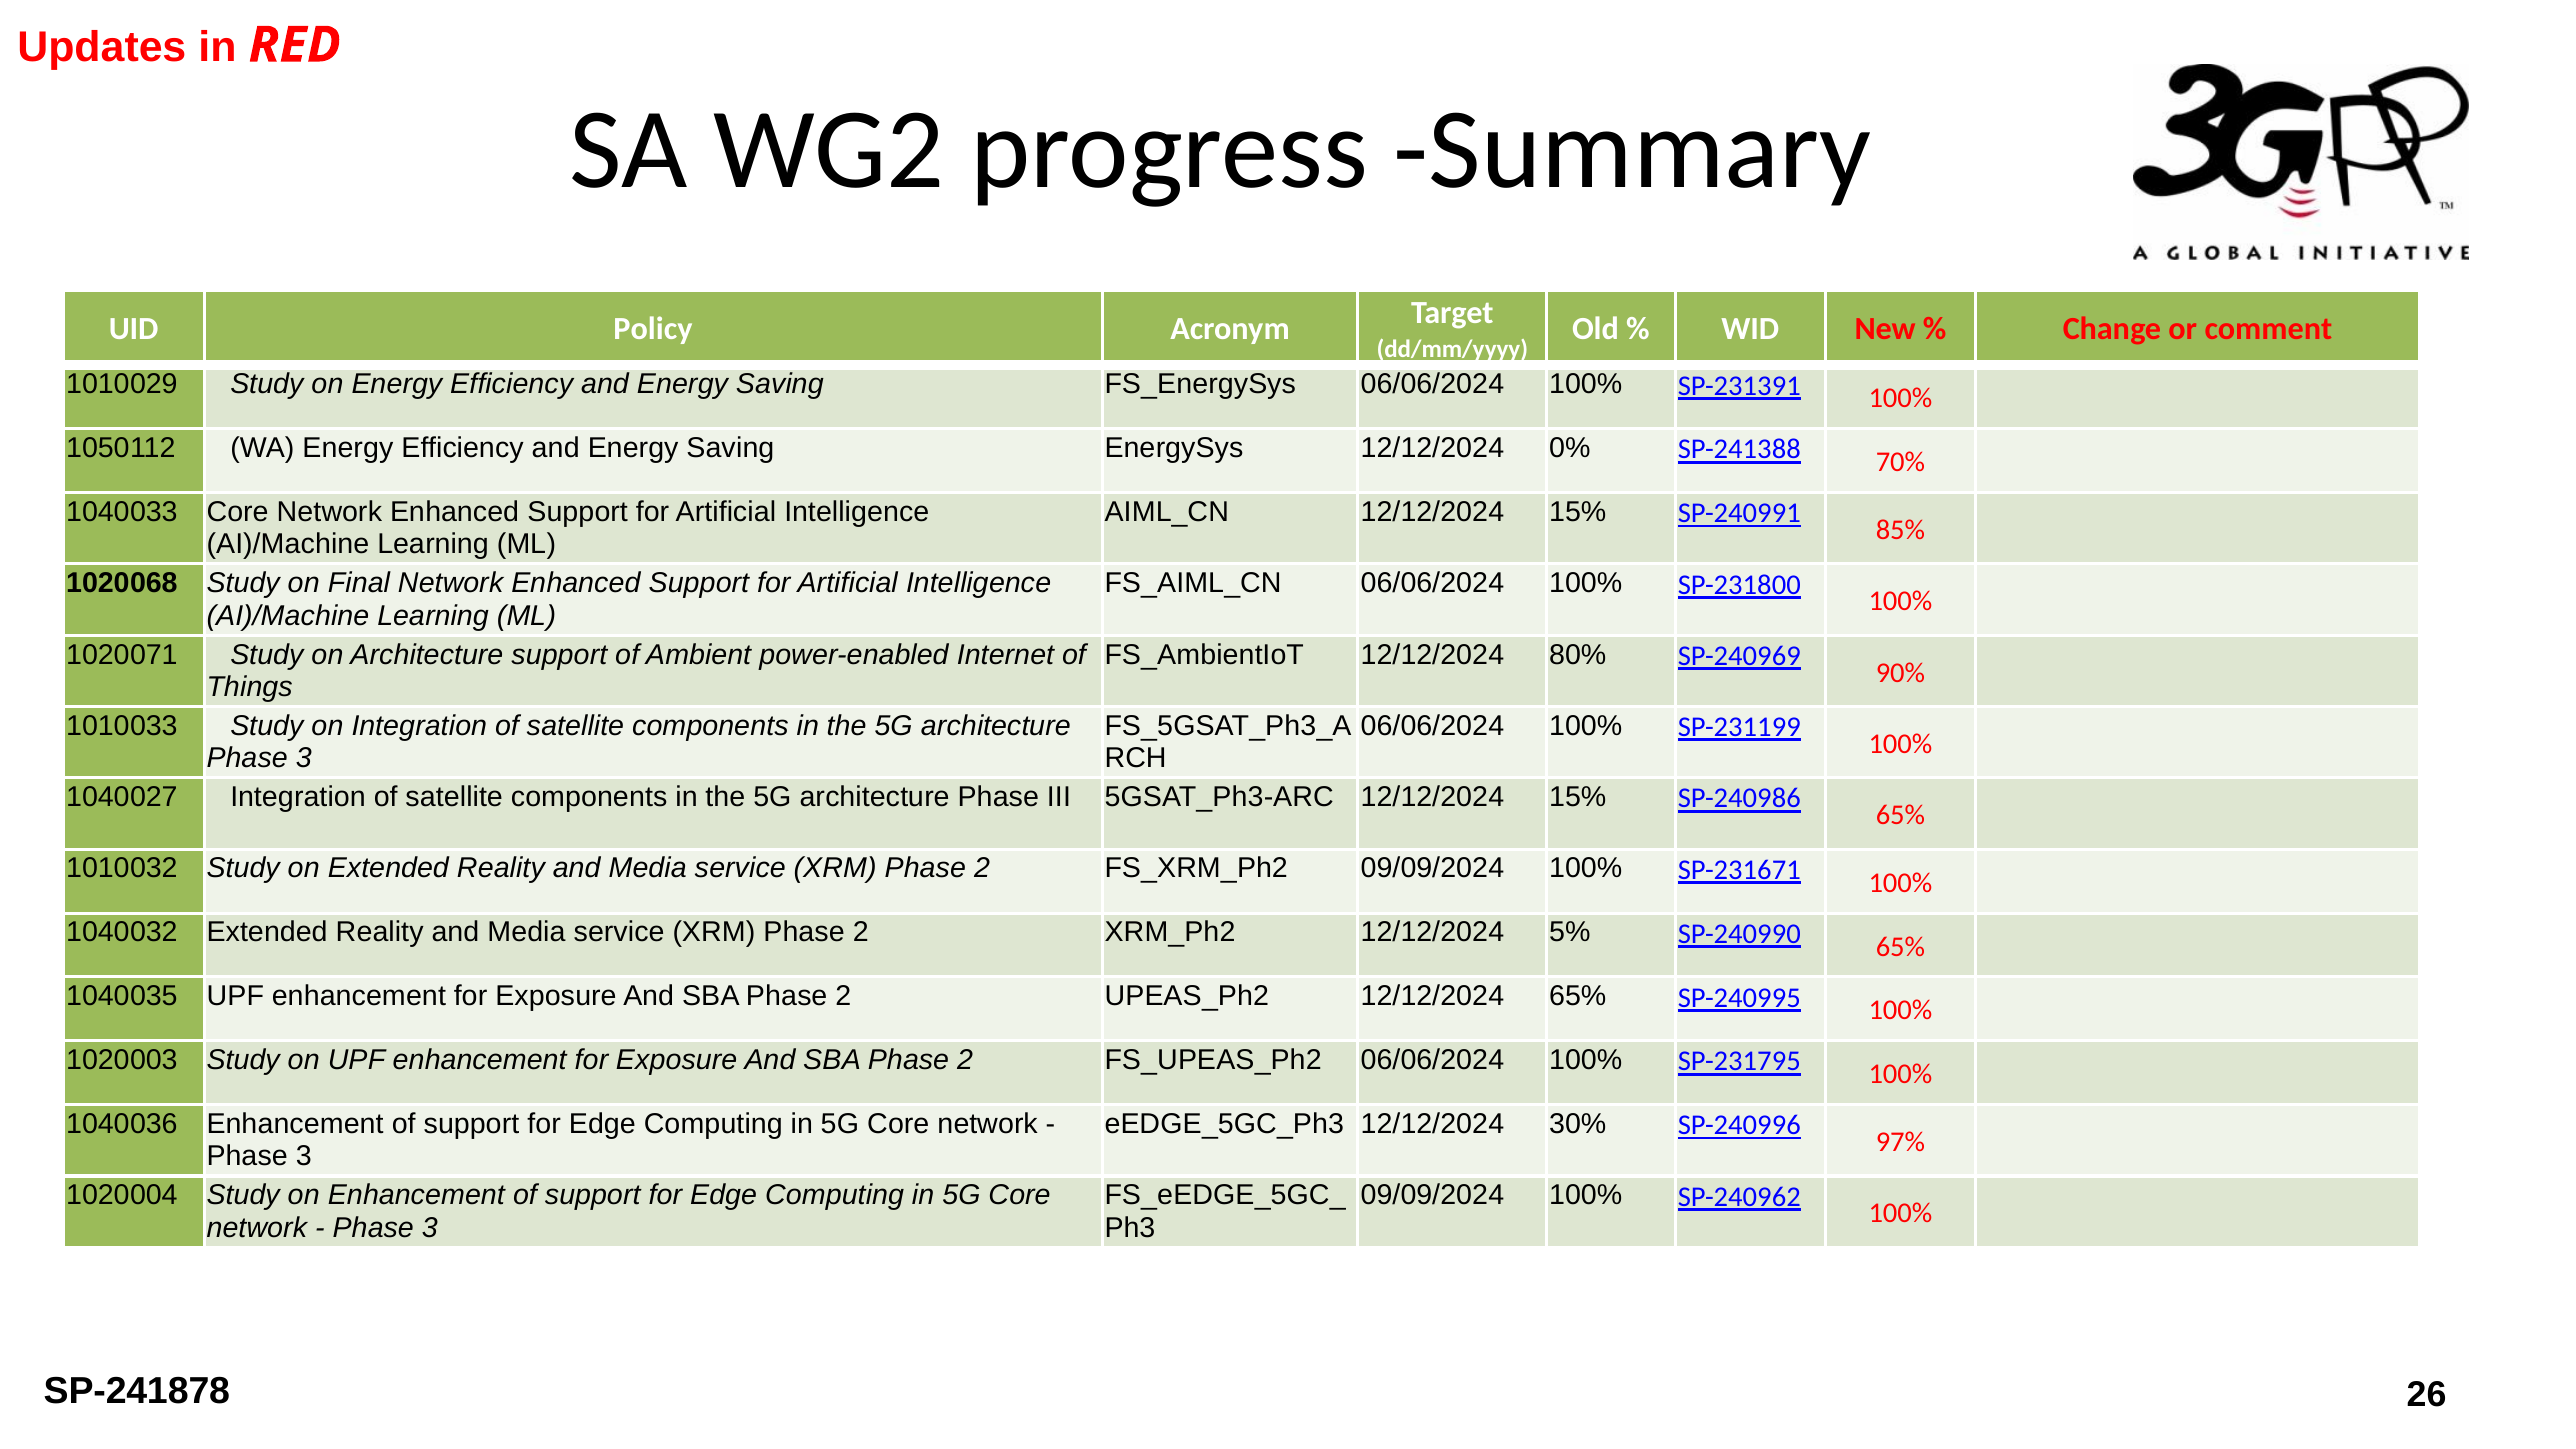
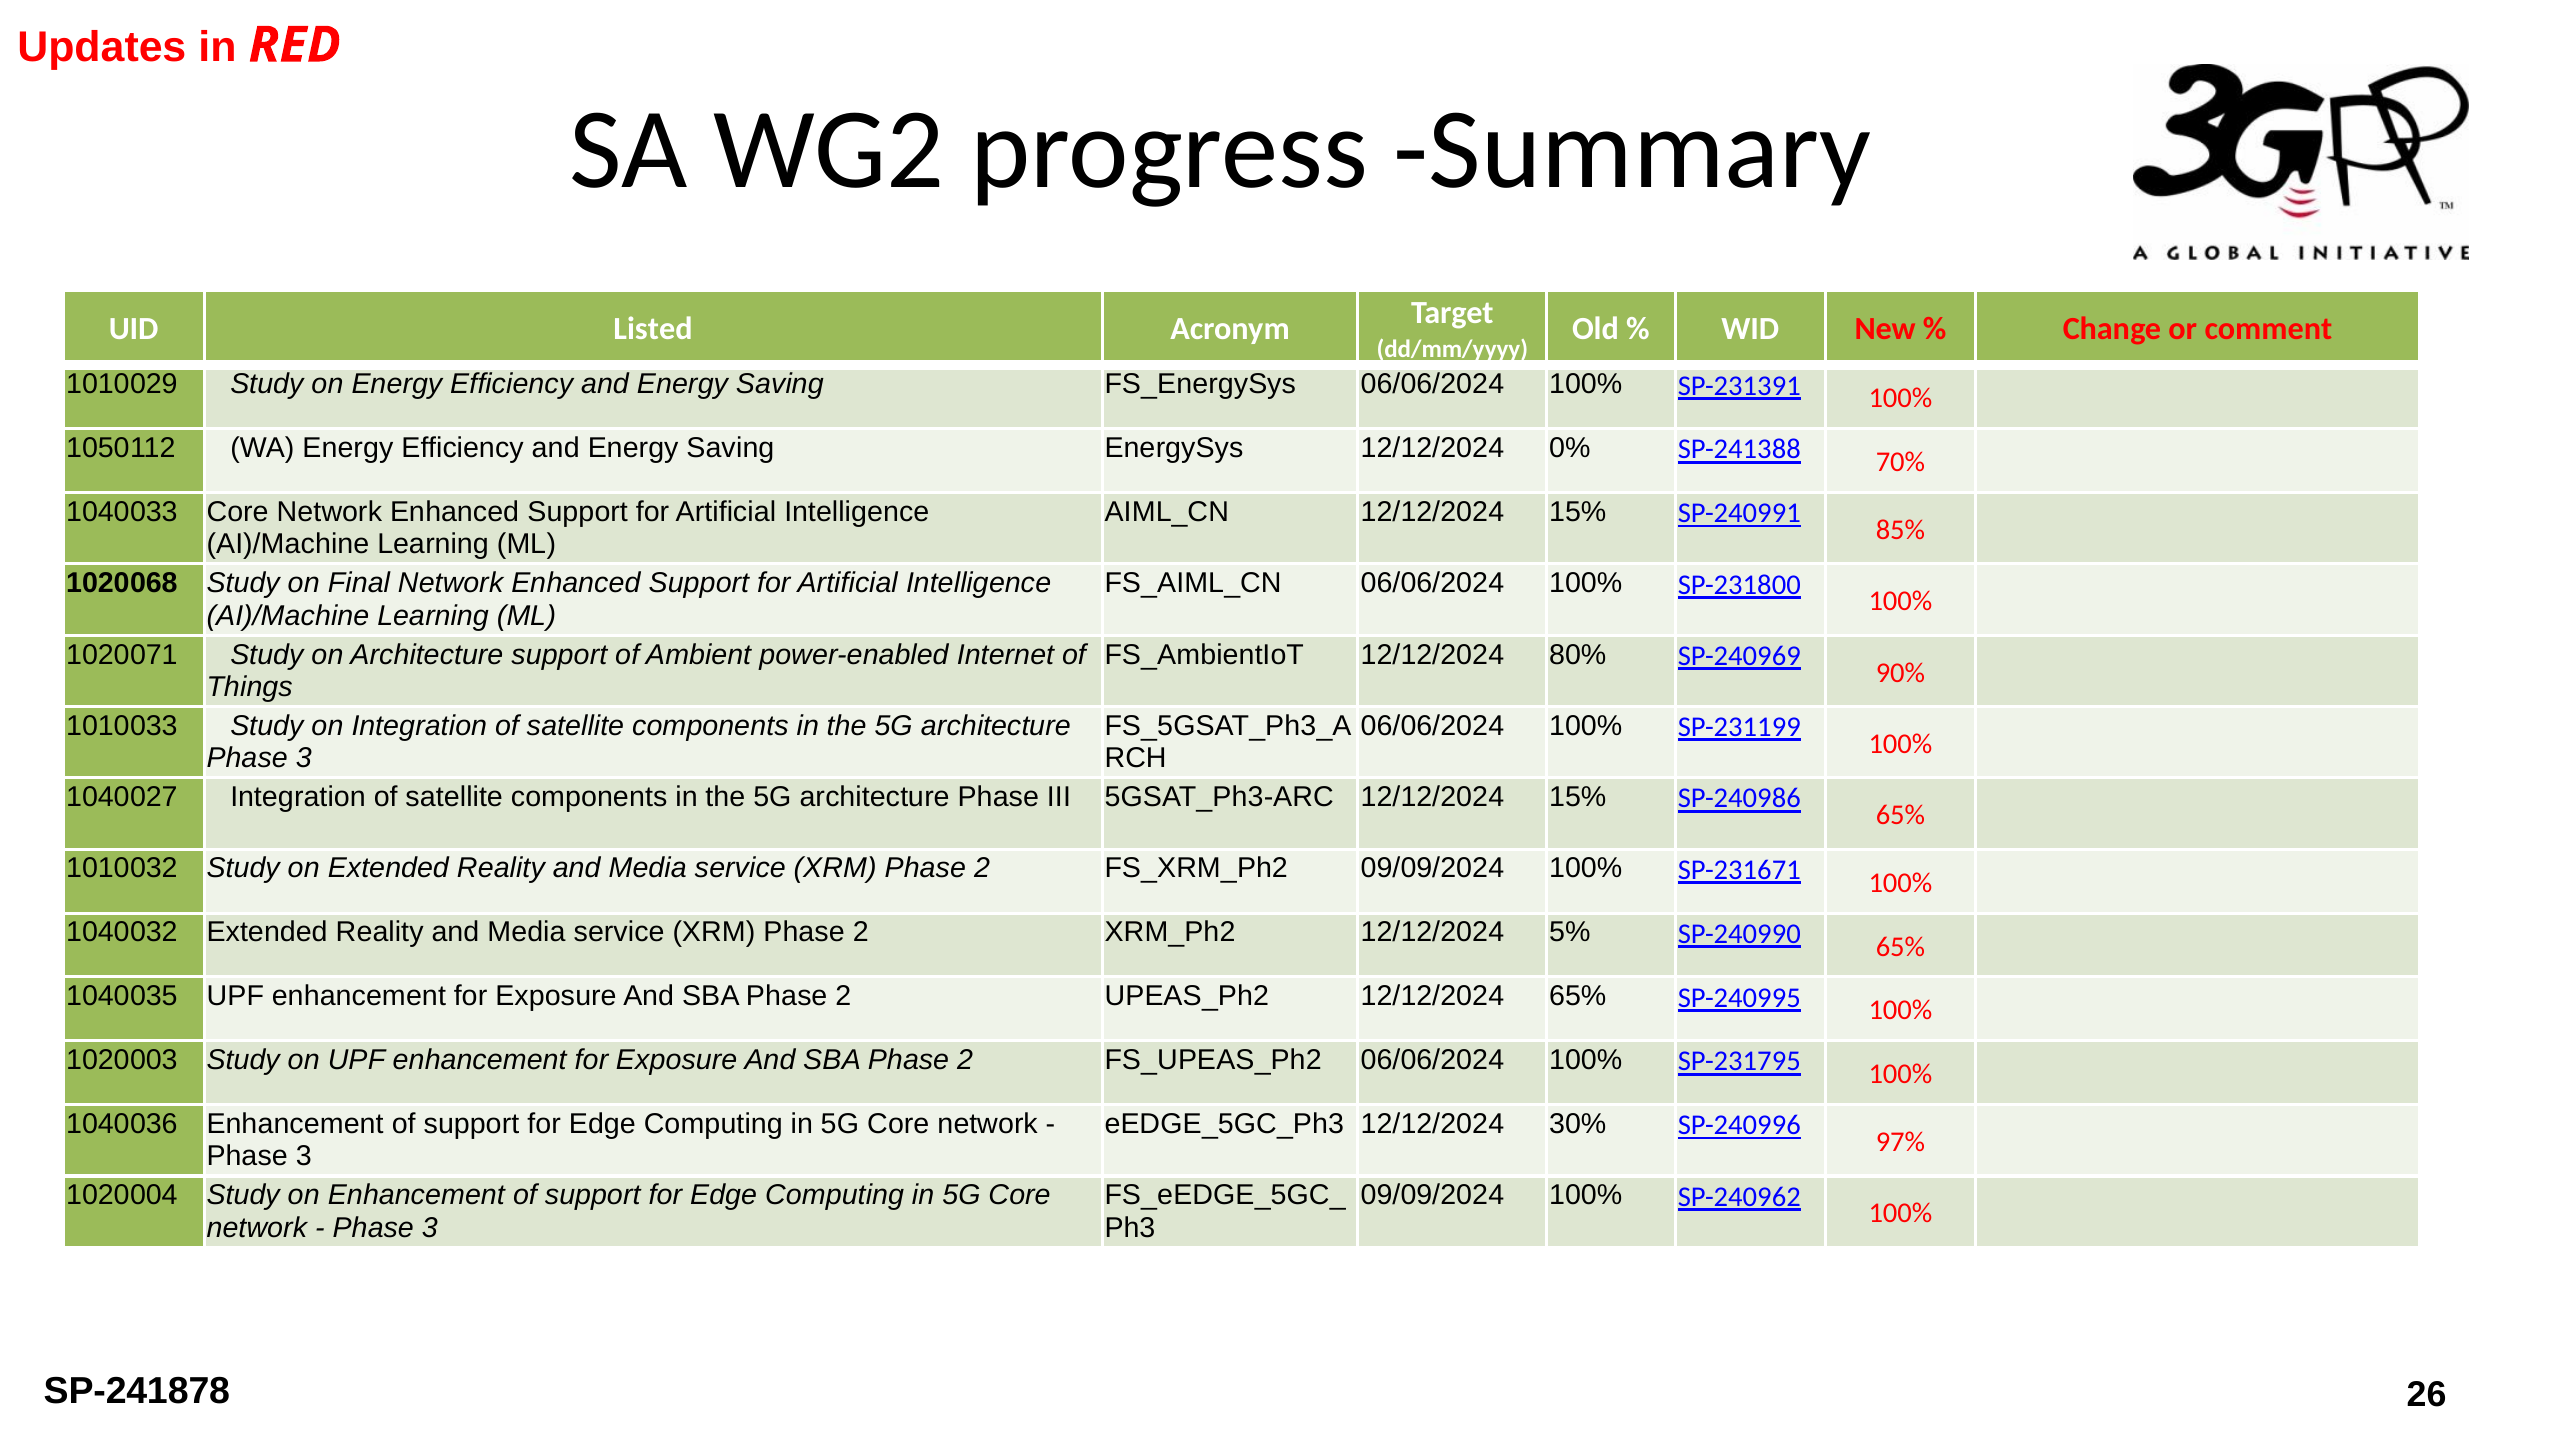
Policy: Policy -> Listed
